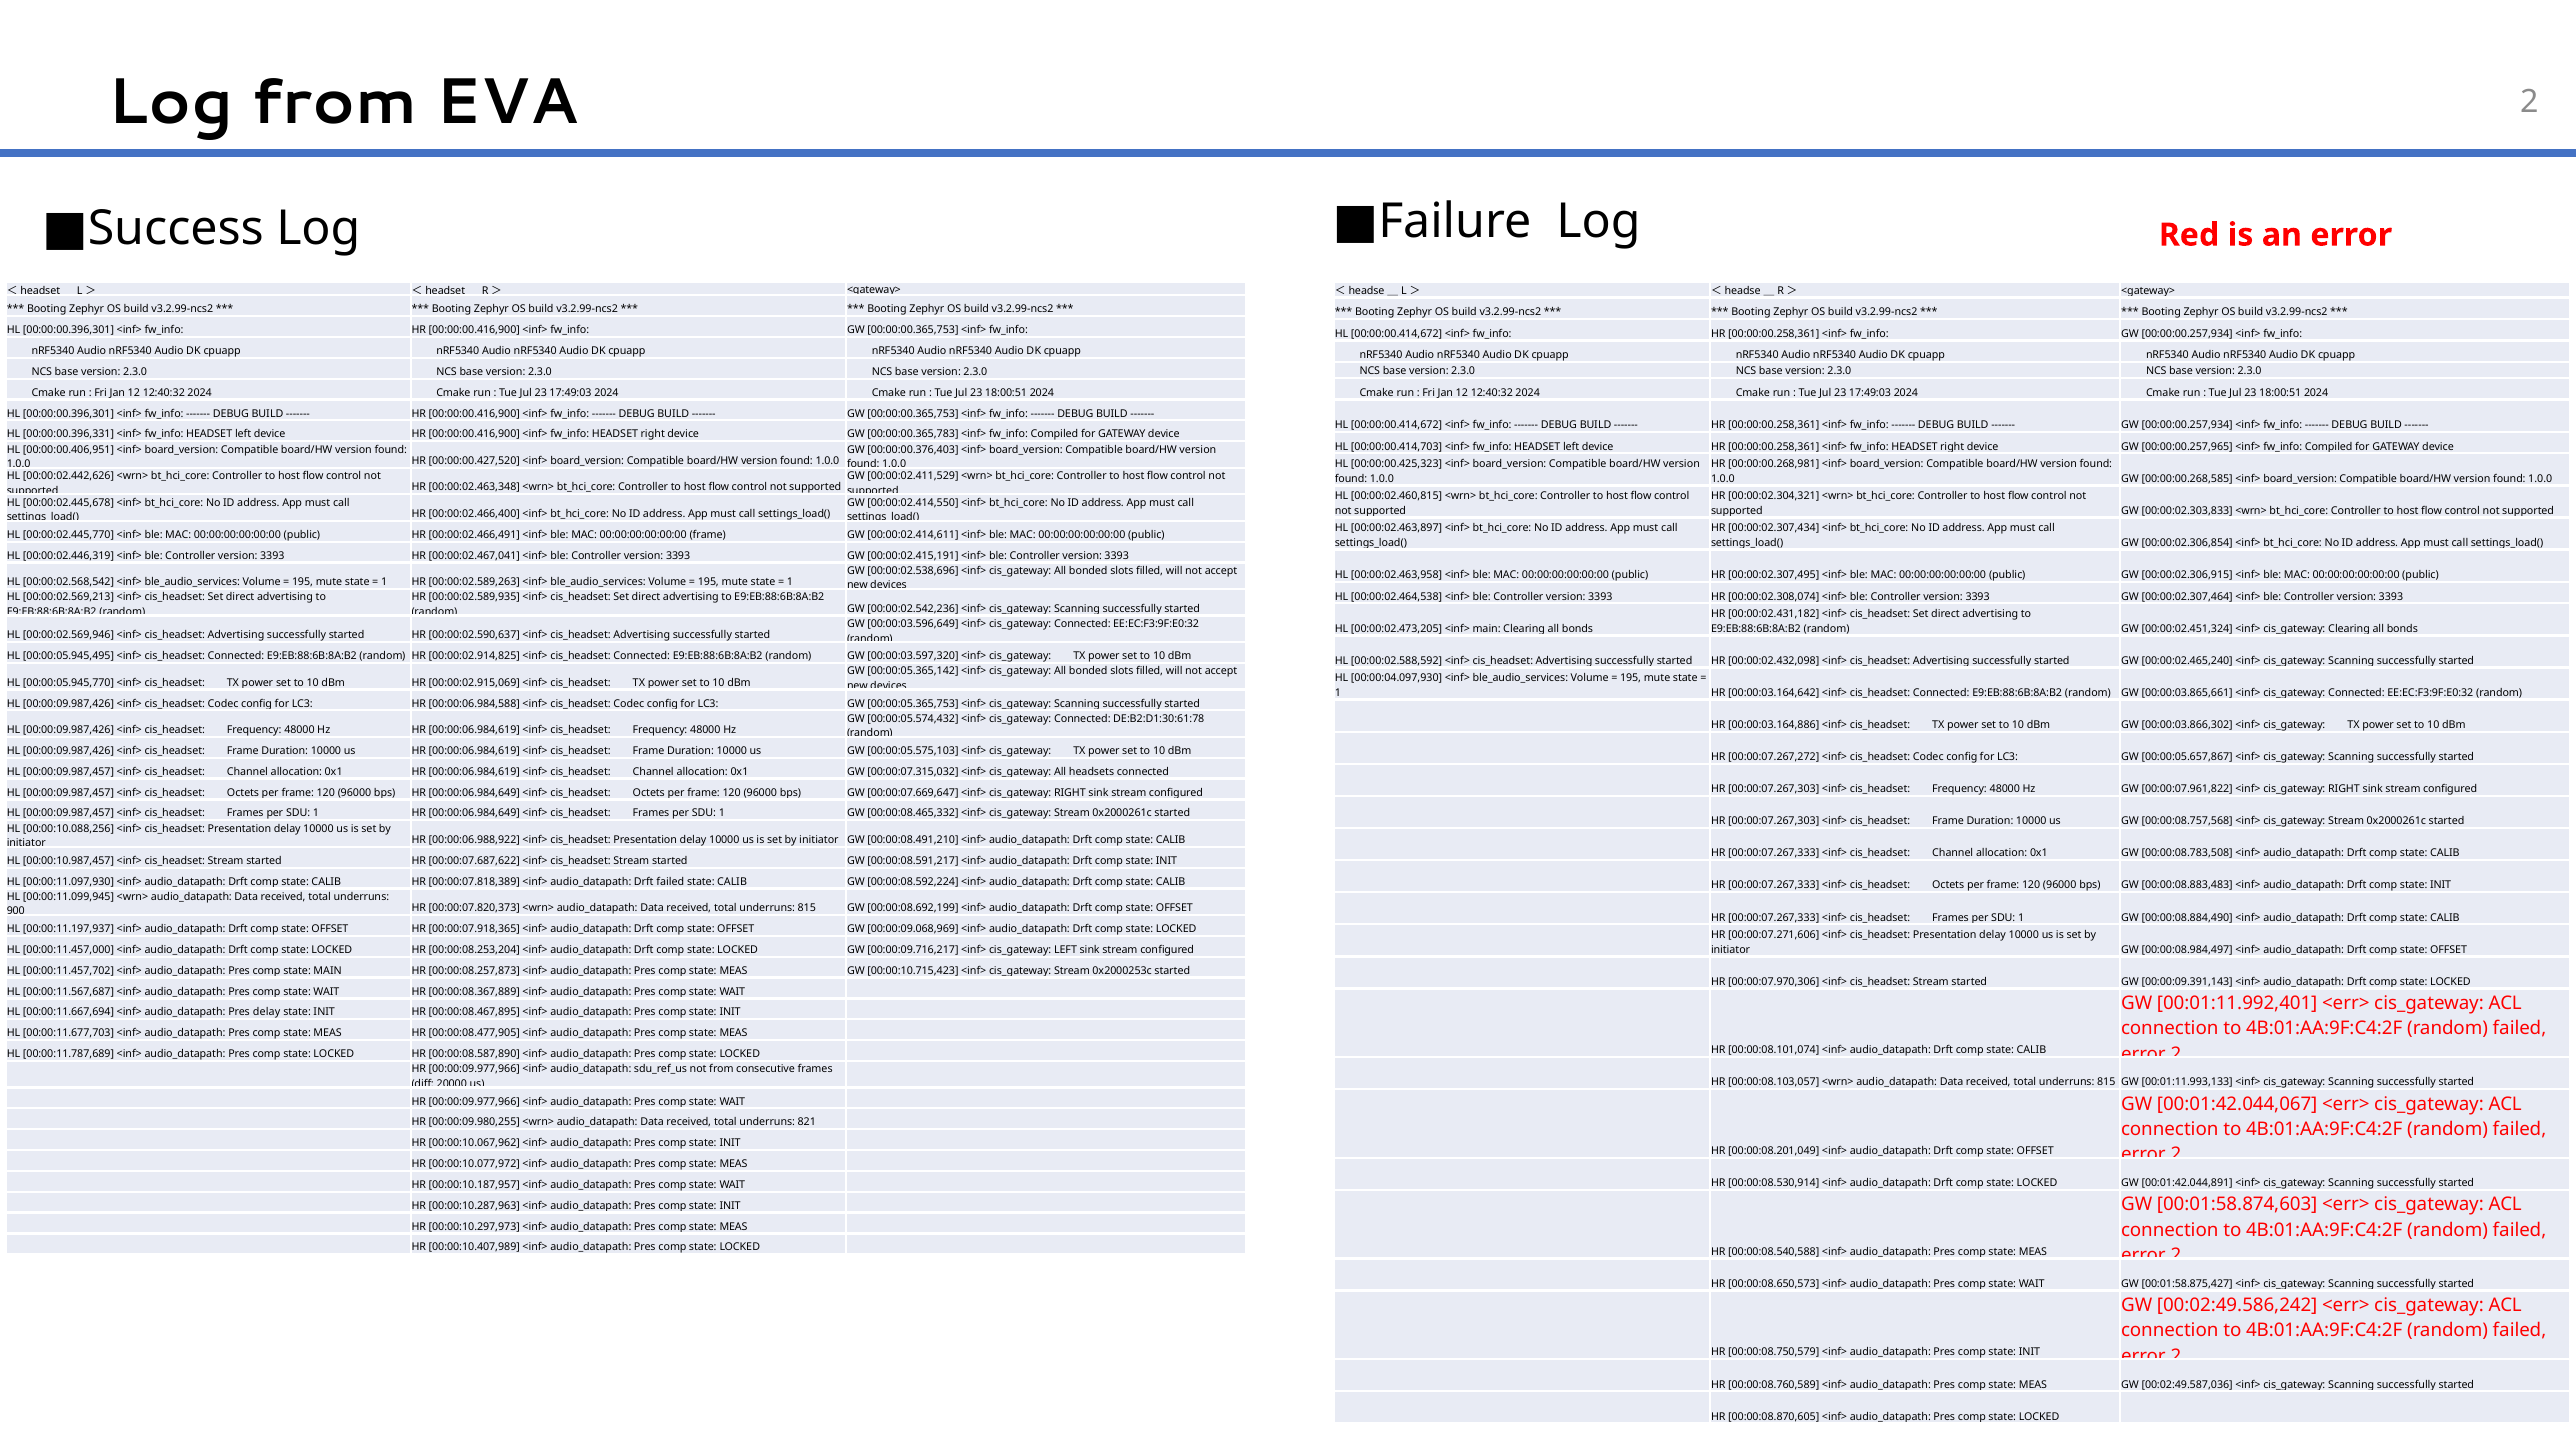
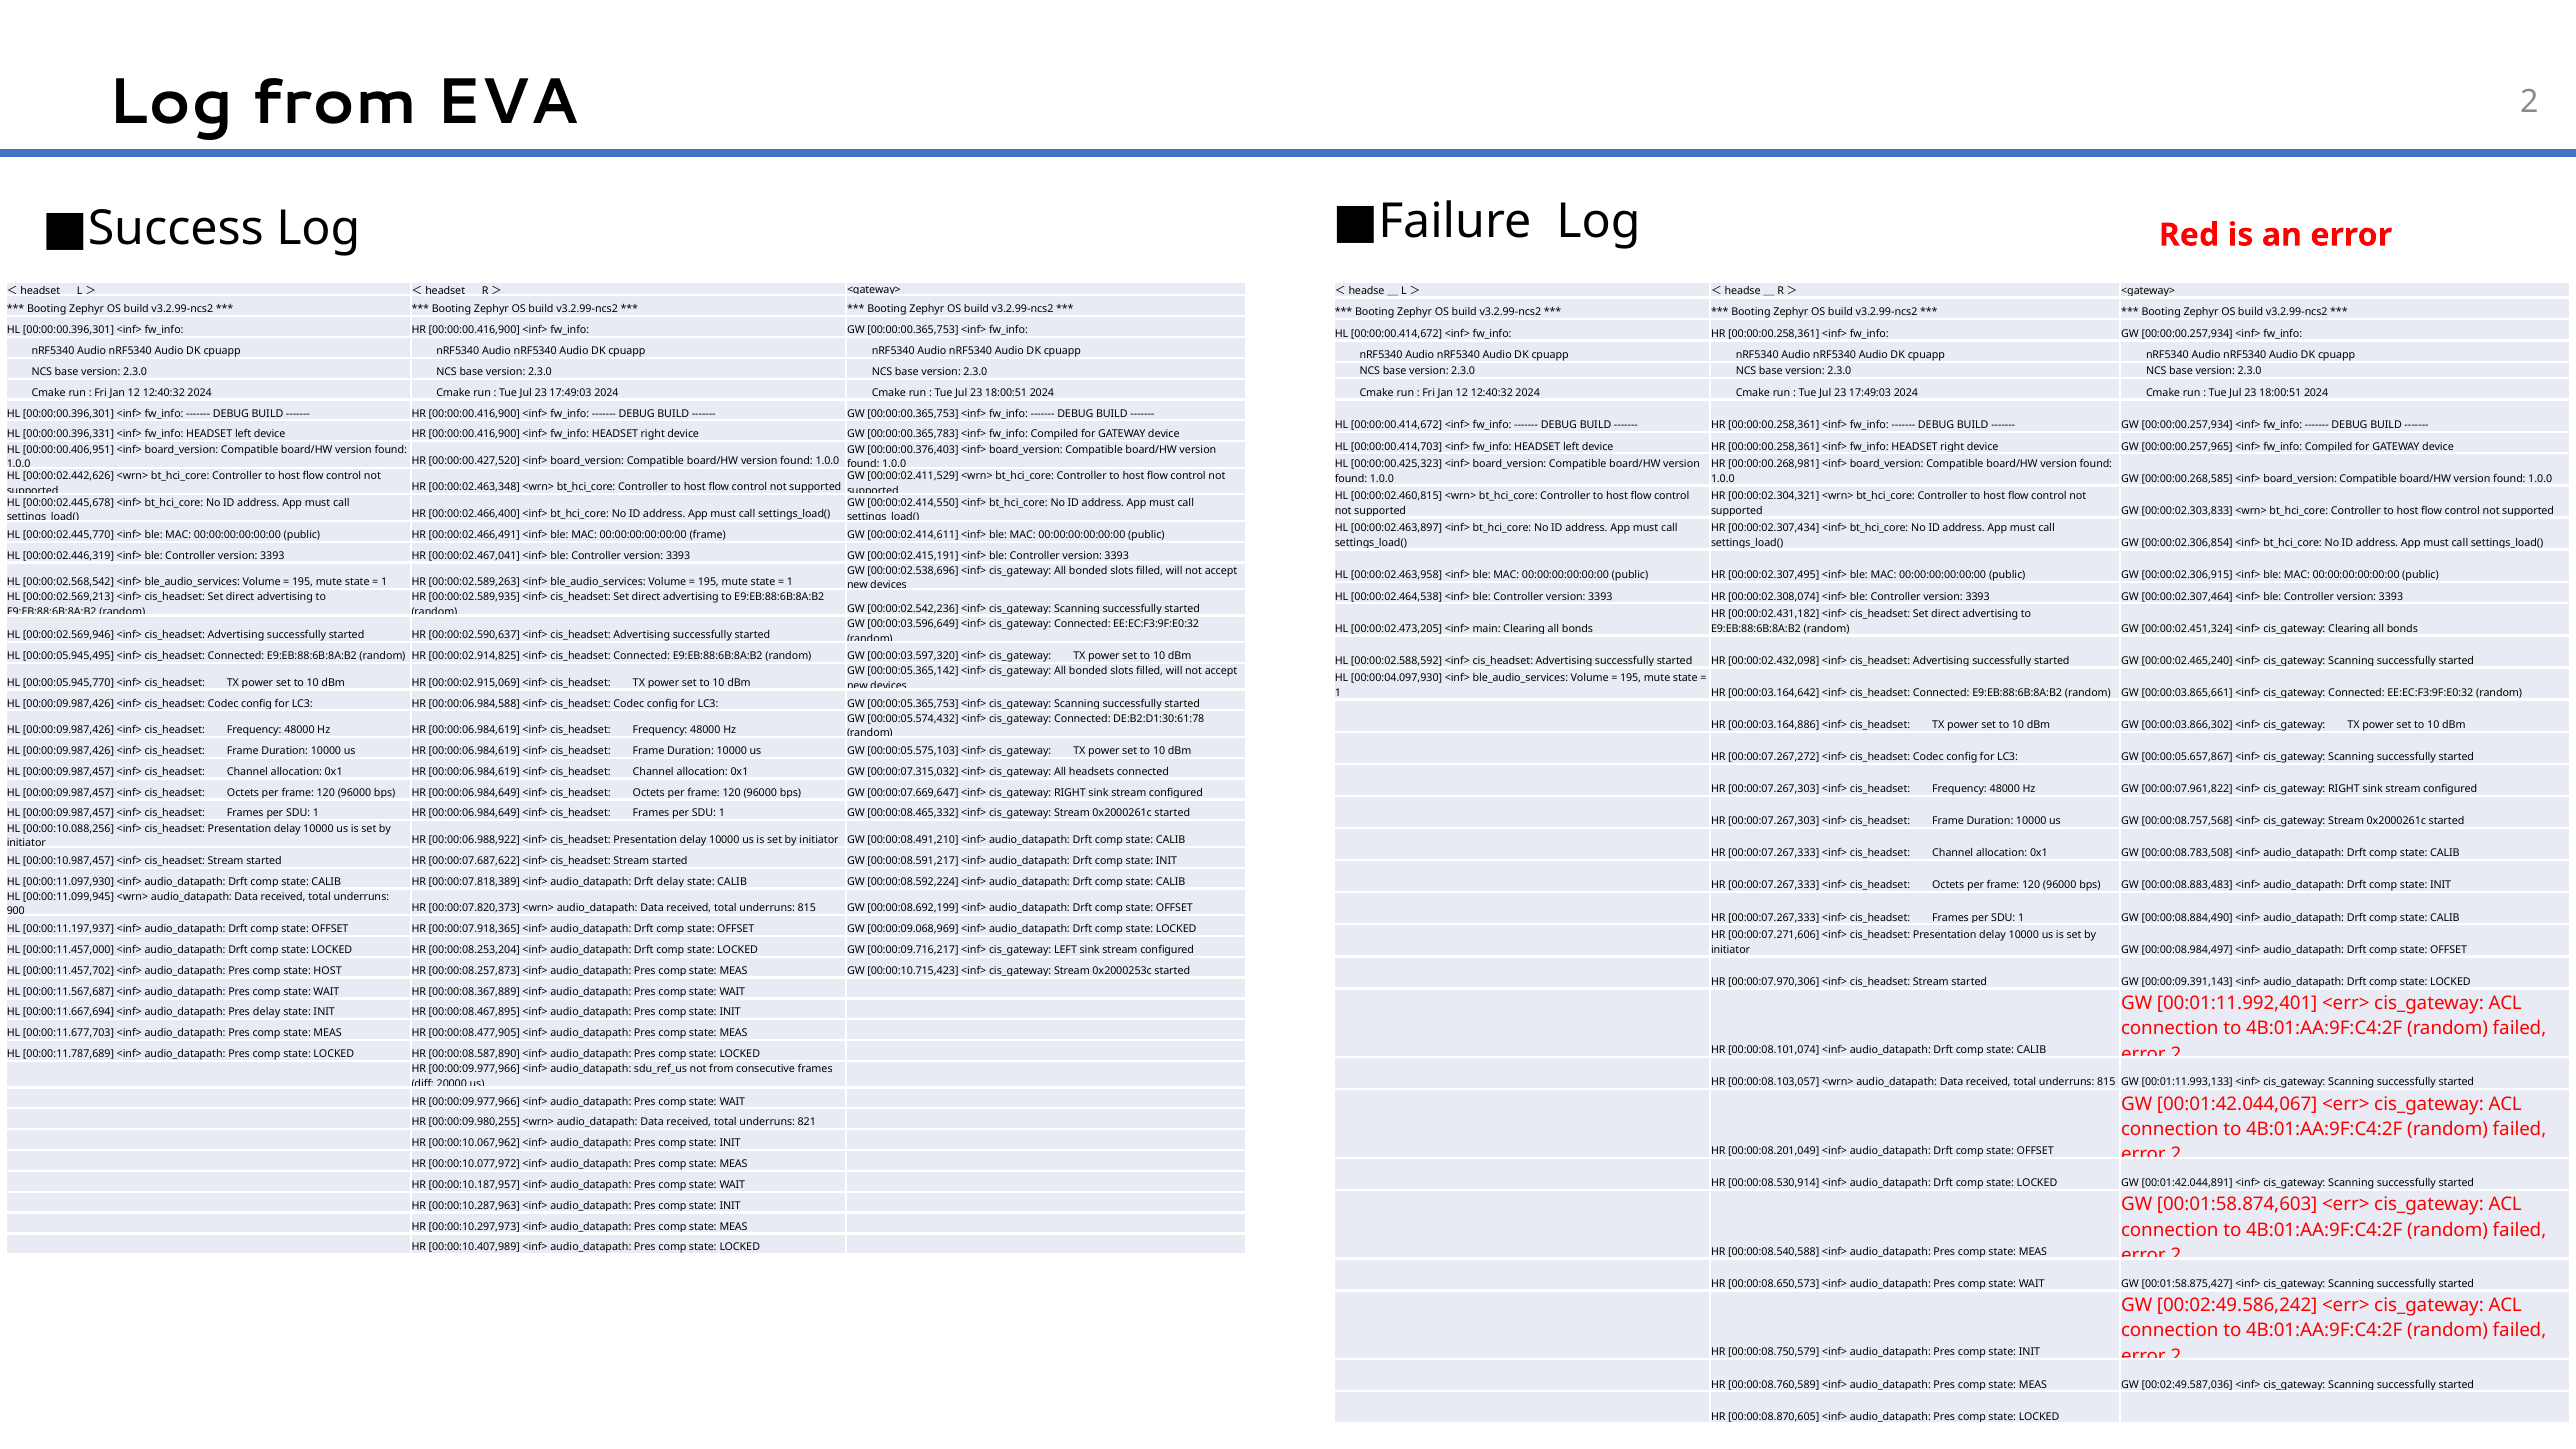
Drft failed: failed -> delay
state MAIN: MAIN -> HOST
